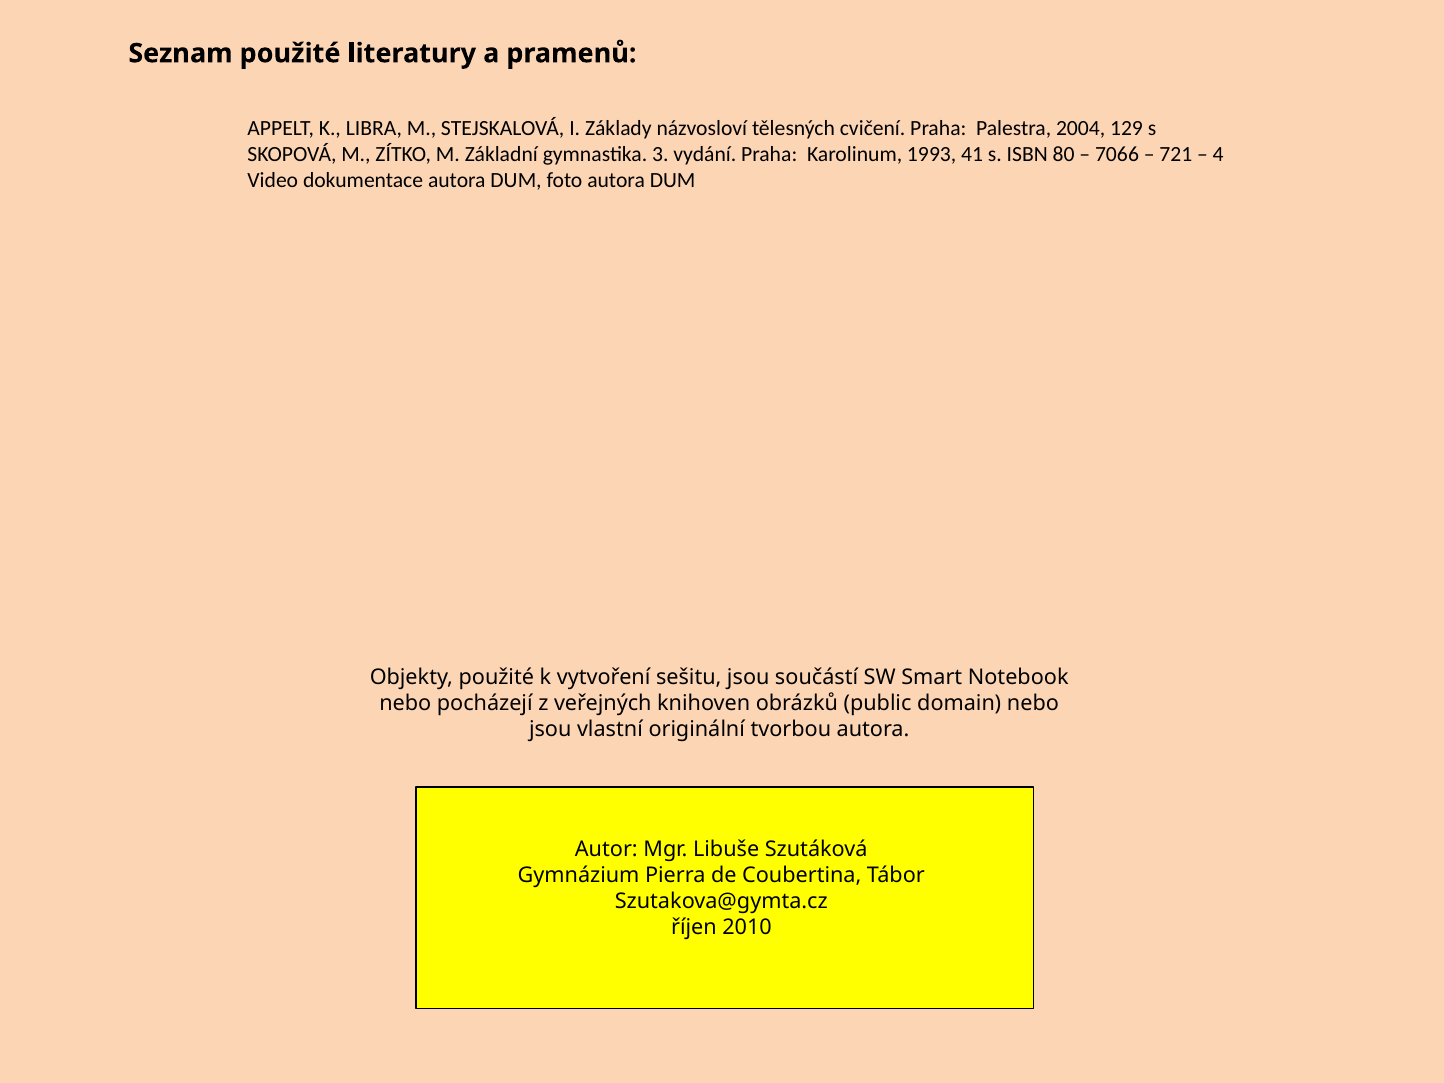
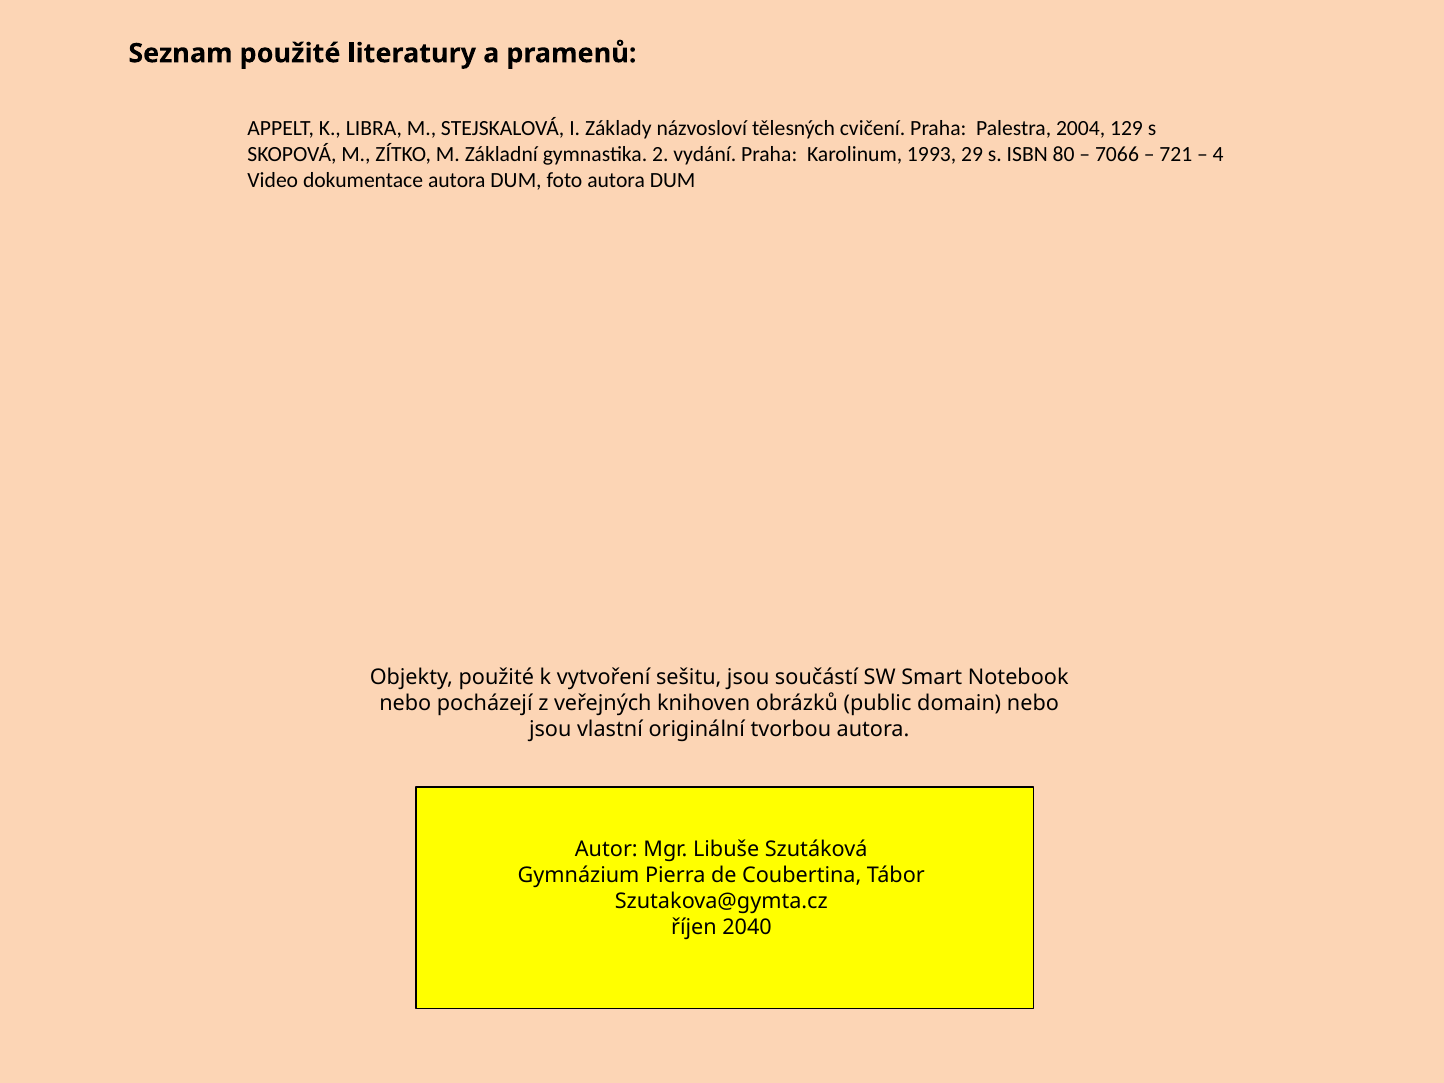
3: 3 -> 2
41: 41 -> 29
2010: 2010 -> 2040
